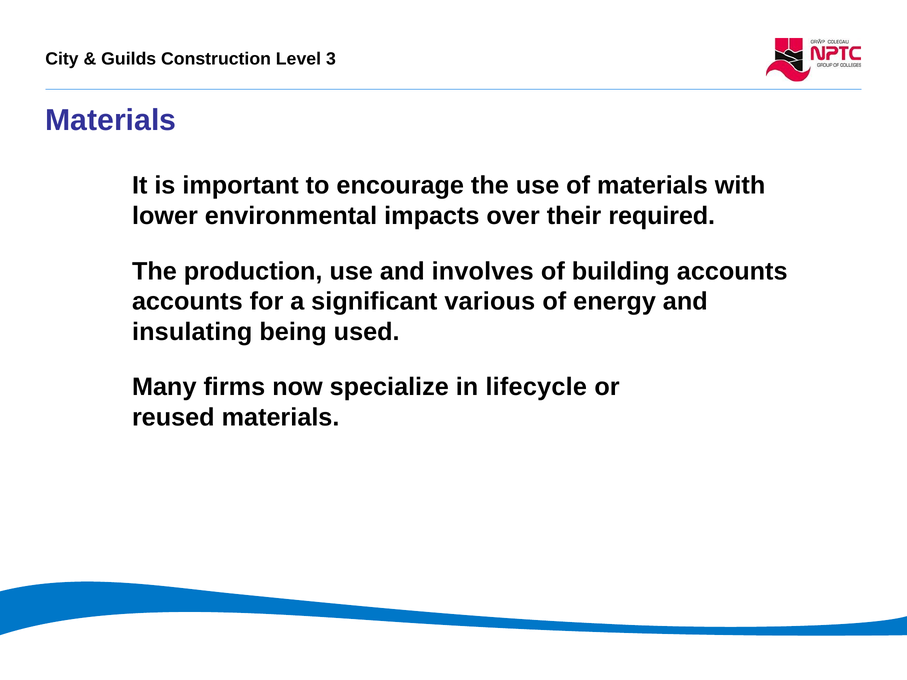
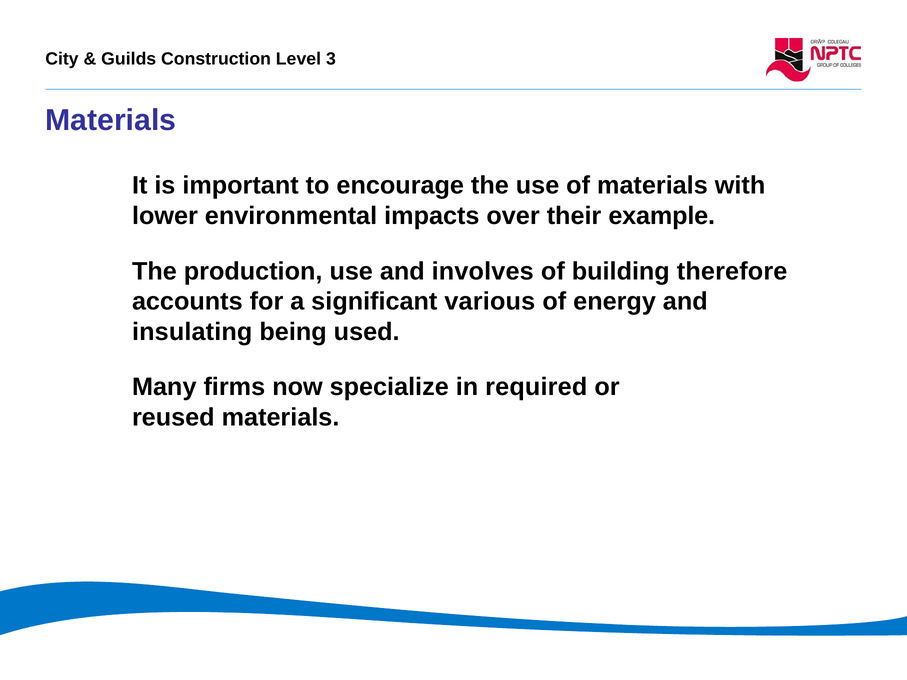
required: required -> example
building accounts: accounts -> therefore
lifecycle: lifecycle -> required
